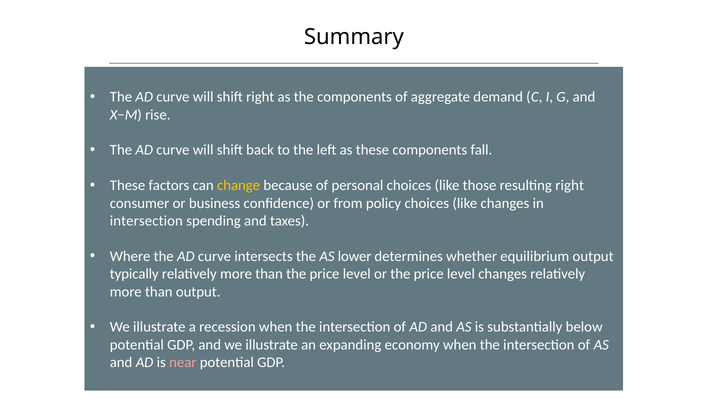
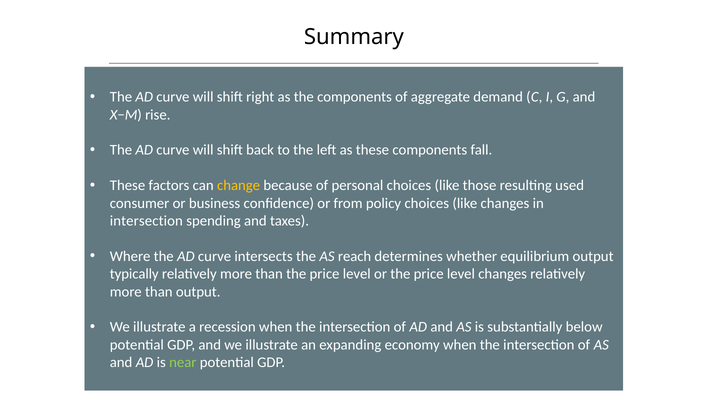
resulting right: right -> used
lower: lower -> reach
near colour: pink -> light green
